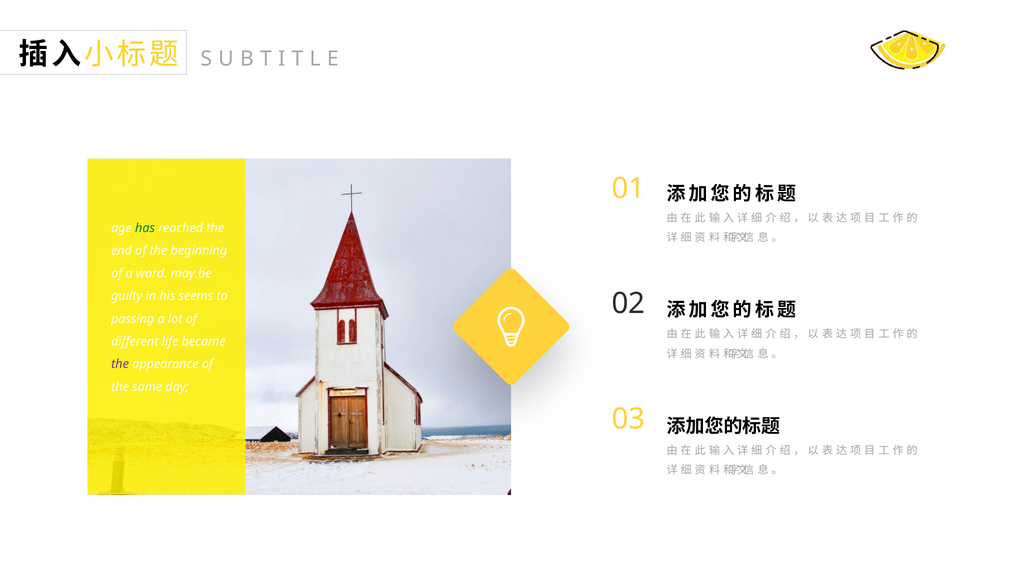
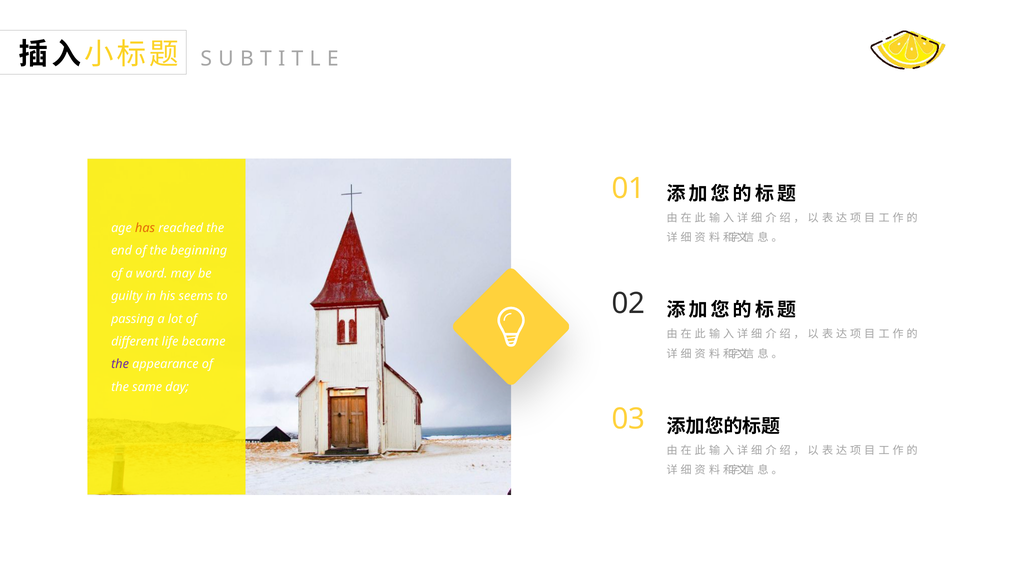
has colour: green -> orange
